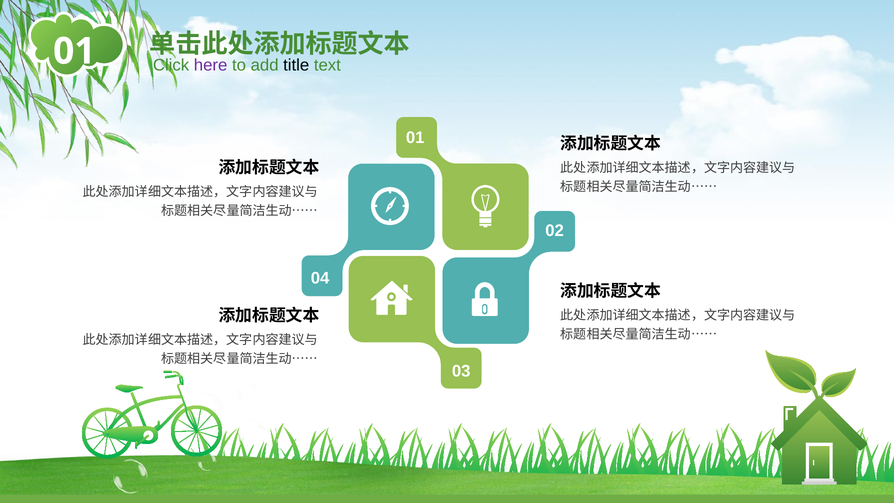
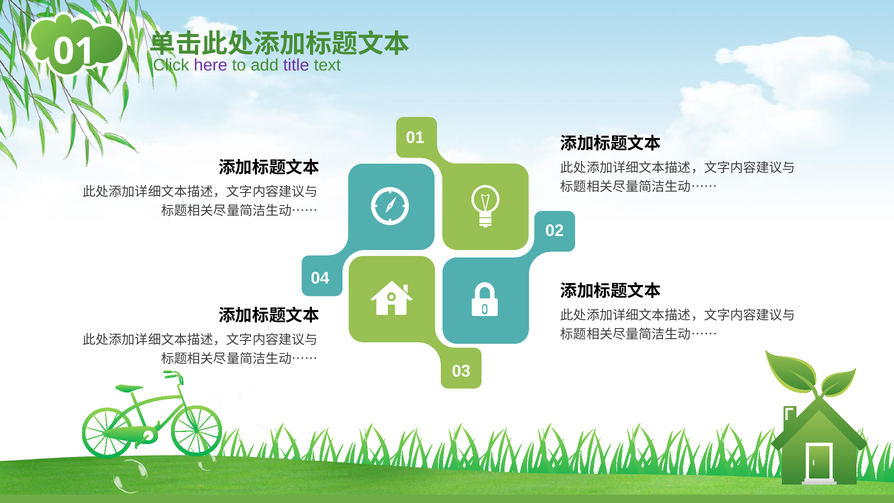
title colour: black -> purple
